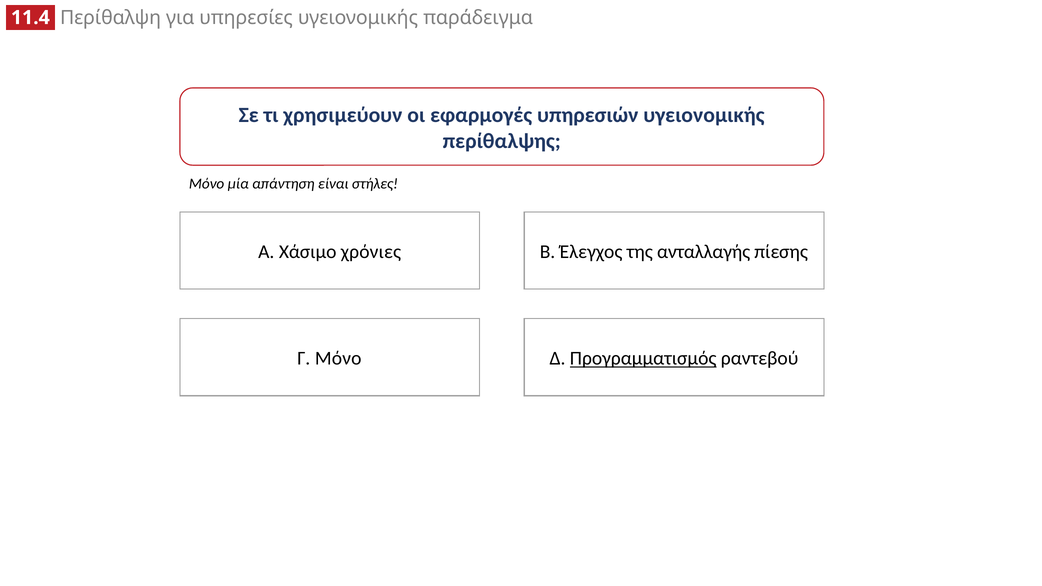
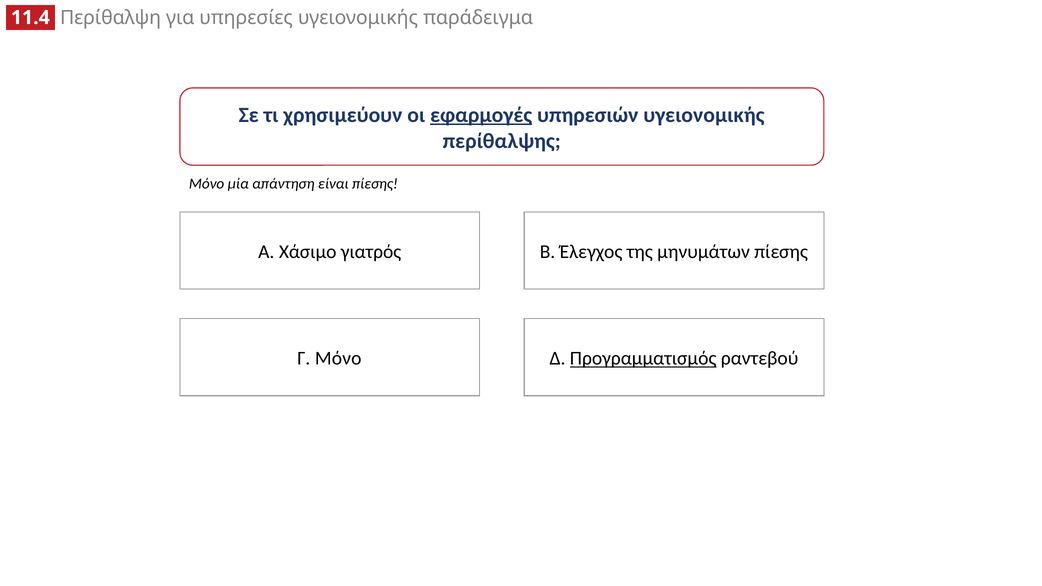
εφαρμογές underline: none -> present
είναι στήλες: στήλες -> πίεσης
χρόνιες: χρόνιες -> γιατρός
ανταλλαγής: ανταλλαγής -> μηνυμάτων
